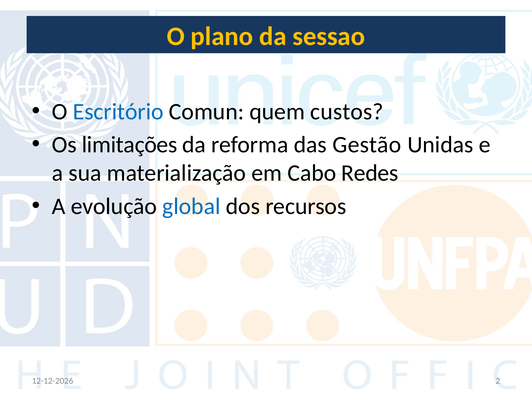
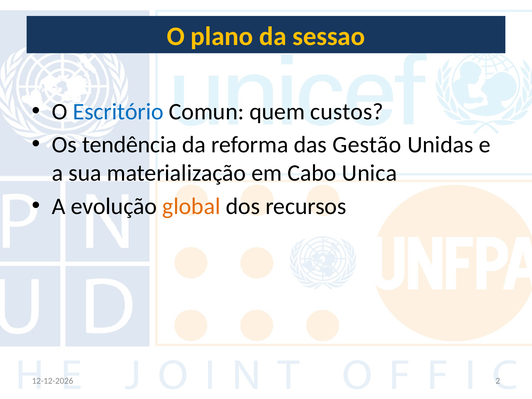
limitações: limitações -> tendência
Redes: Redes -> Unica
global colour: blue -> orange
